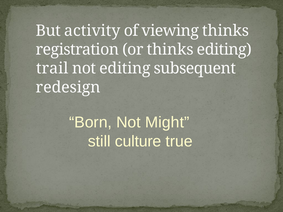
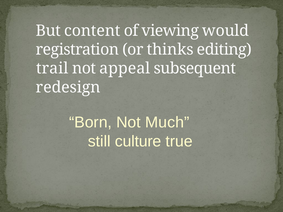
activity: activity -> content
viewing thinks: thinks -> would
not editing: editing -> appeal
Might: Might -> Much
